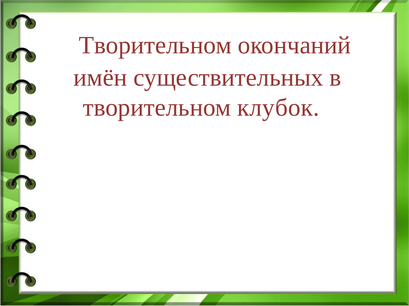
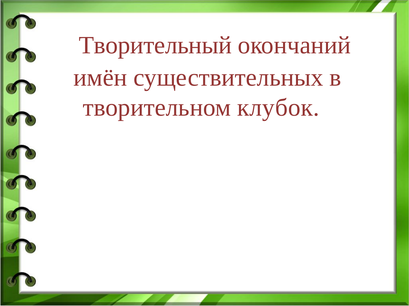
Творительном at (155, 45): Творительном -> Творительный
